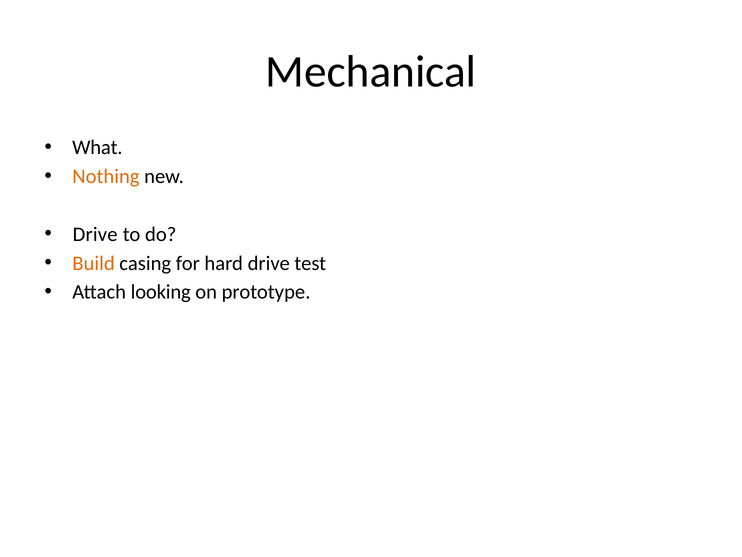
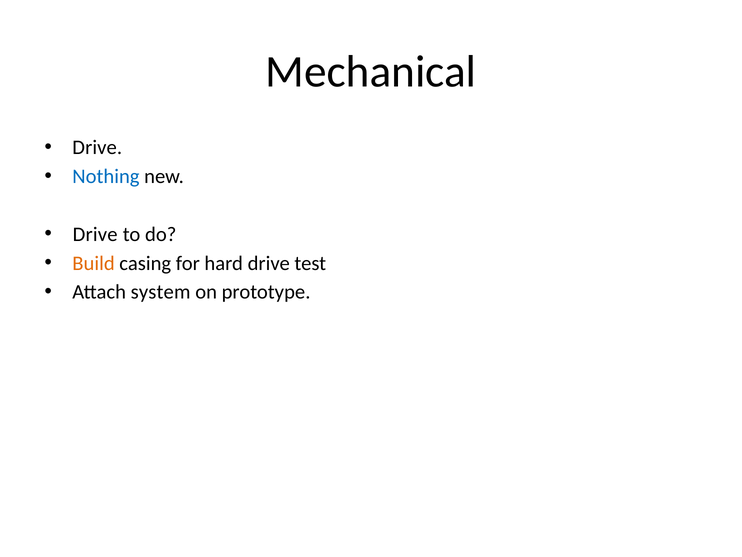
What at (97, 147): What -> Drive
Nothing colour: orange -> blue
looking: looking -> system
